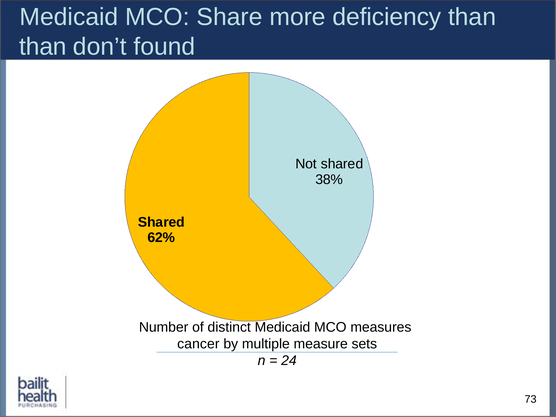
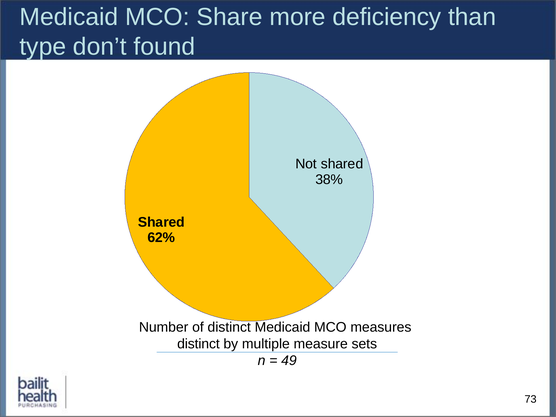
than at (43, 47): than -> type
cancer at (198, 344): cancer -> distinct
24: 24 -> 49
